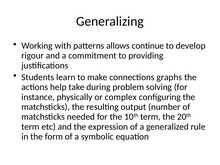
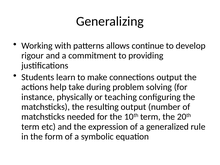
connections graphs: graphs -> output
complex: complex -> teaching
